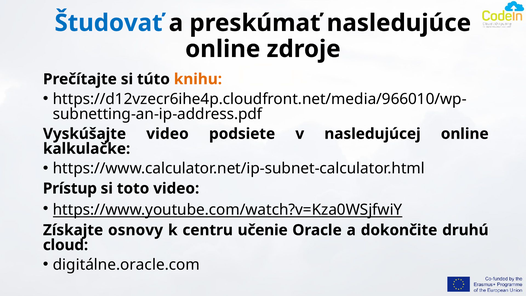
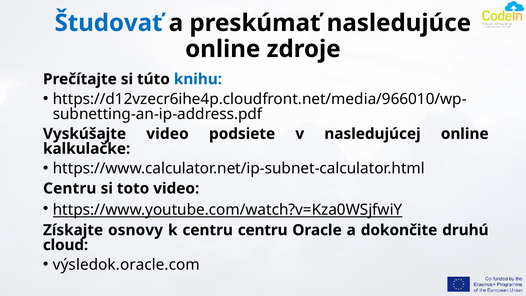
knihu colour: orange -> blue
Prístup at (70, 188): Prístup -> Centru
centru učenie: učenie -> centru
digitálne.oracle.com: digitálne.oracle.com -> výsledok.oracle.com
